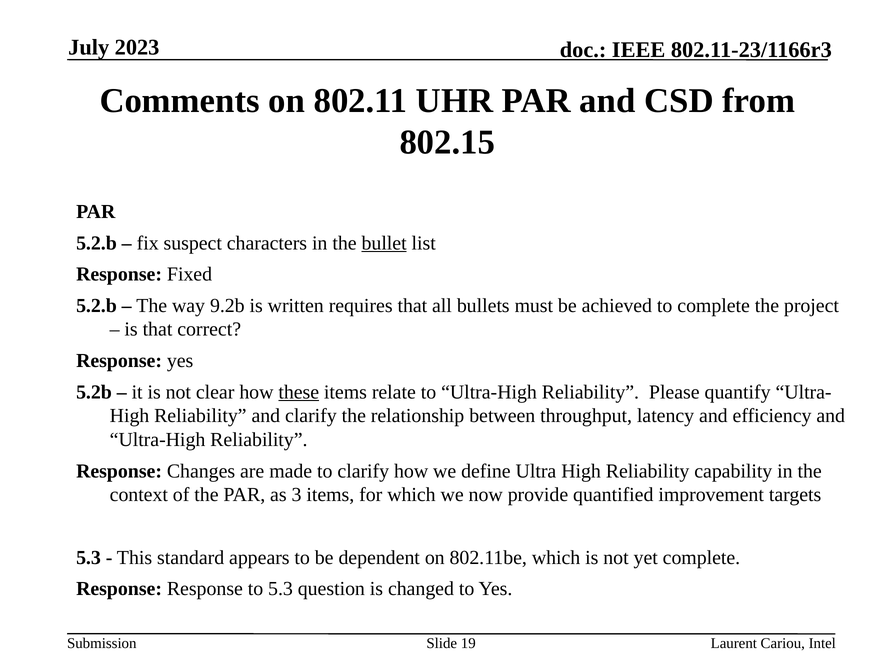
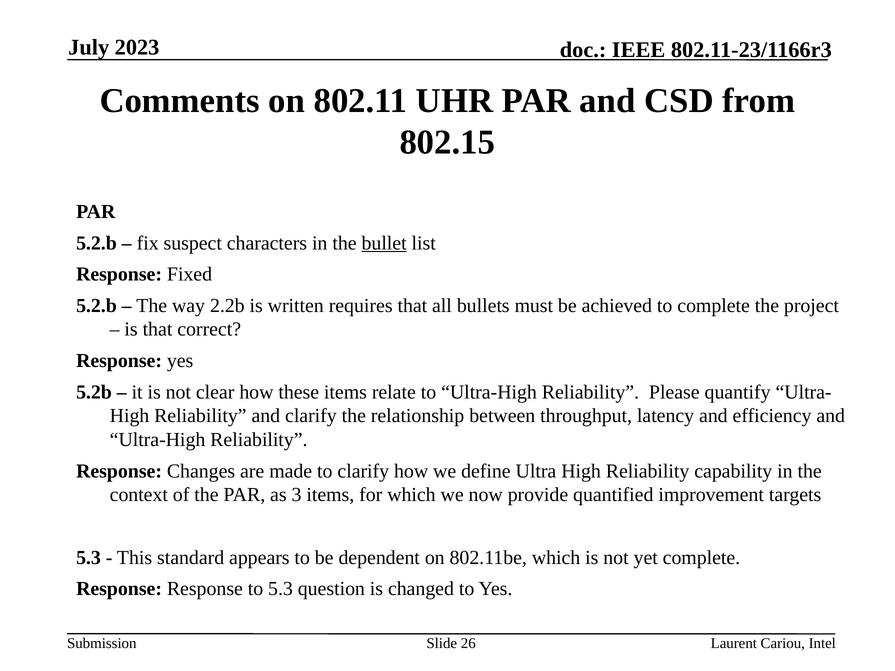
9.2b: 9.2b -> 2.2b
these underline: present -> none
19: 19 -> 26
